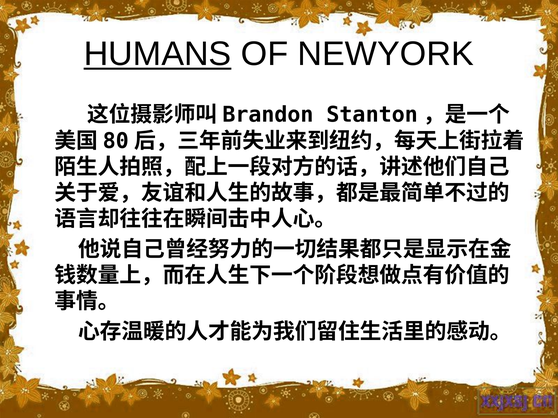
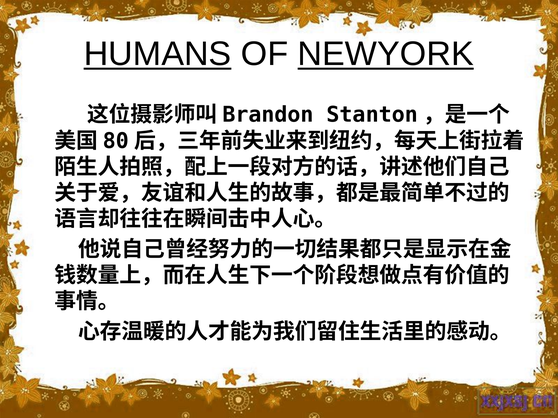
NEWYORK underline: none -> present
